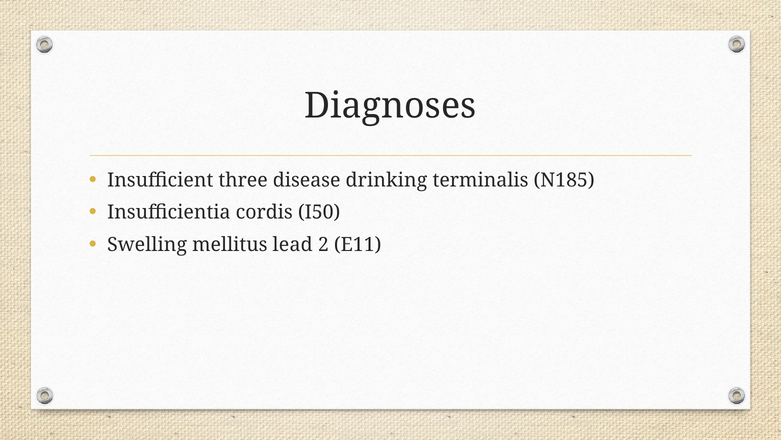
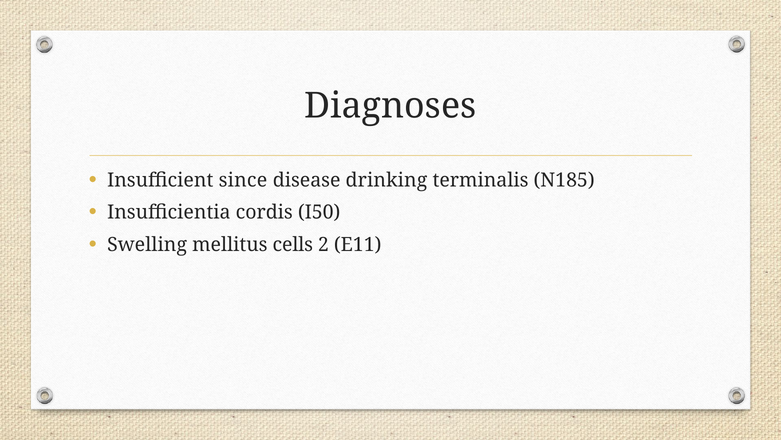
three: three -> since
lead: lead -> cells
